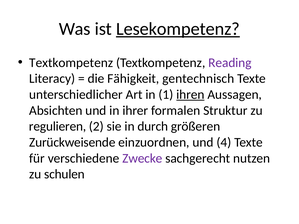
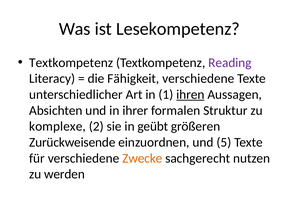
Lesekompetenz underline: present -> none
Fähigkeit gentechnisch: gentechnisch -> verschiedene
regulieren: regulieren -> komplexe
durch: durch -> geübt
4: 4 -> 5
Zwecke colour: purple -> orange
schulen: schulen -> werden
